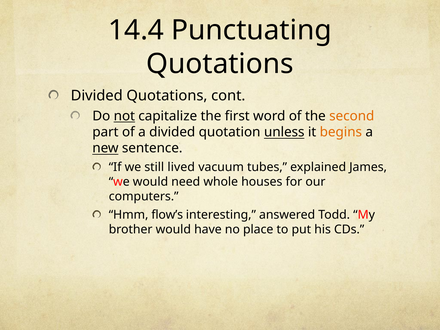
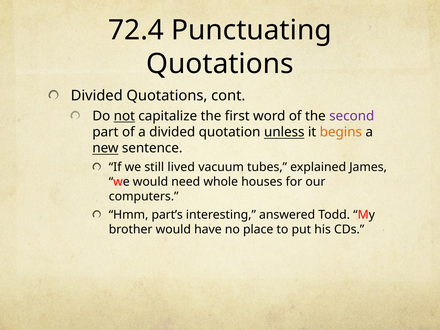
14.4: 14.4 -> 72.4
second colour: orange -> purple
flow’s: flow’s -> part’s
